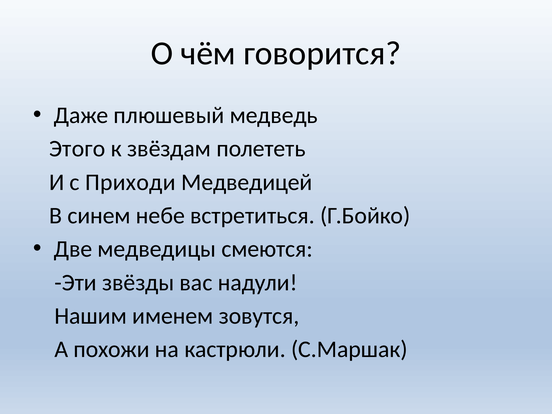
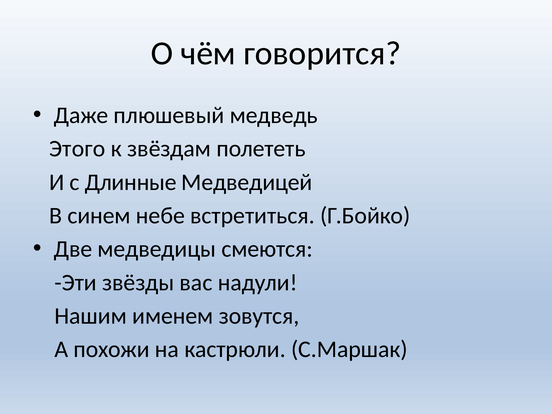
Приходи: Приходи -> Длинные
